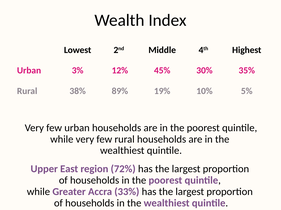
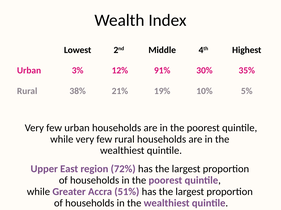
45%: 45% -> 91%
89%: 89% -> 21%
33%: 33% -> 51%
